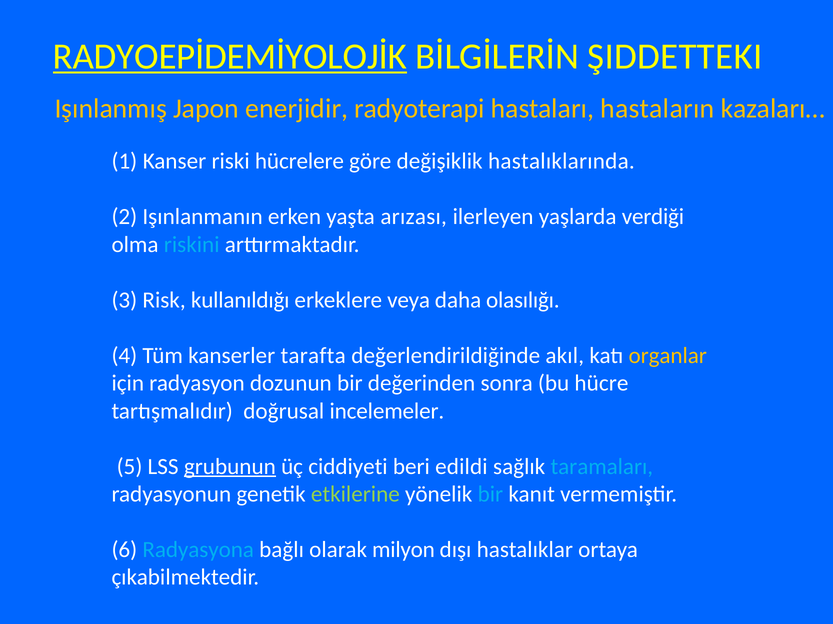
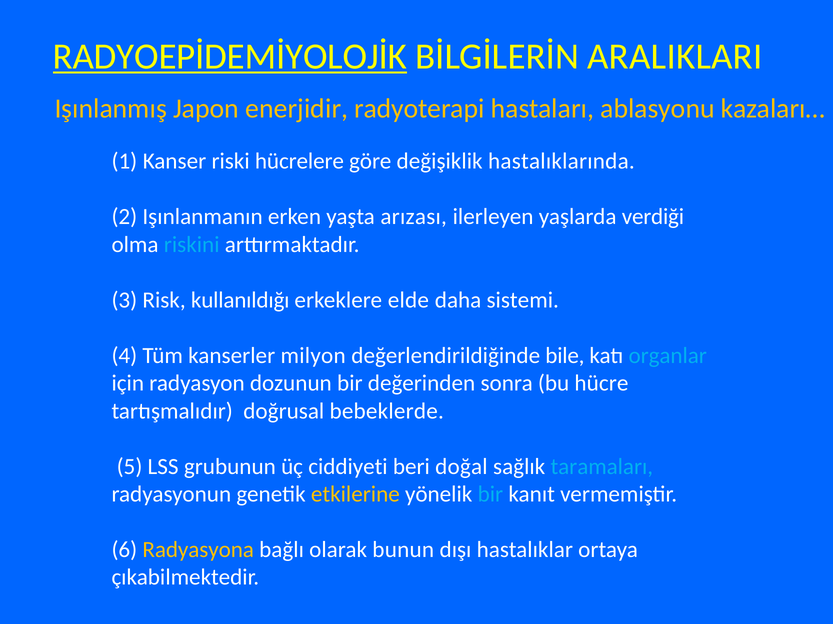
ŞIDDETTEKI: ŞIDDETTEKI -> ARALIKLARI
hastaların: hastaların -> ablasyonu
veya: veya -> elde
olasılığı: olasılığı -> sistemi
tarafta: tarafta -> milyon
akıl: akıl -> bile
organlar colour: yellow -> light blue
incelemeler: incelemeler -> bebeklerde
grubunun underline: present -> none
edildi: edildi -> doğal
etkilerine colour: light green -> yellow
Radyasyona colour: light blue -> yellow
milyon: milyon -> bunun
